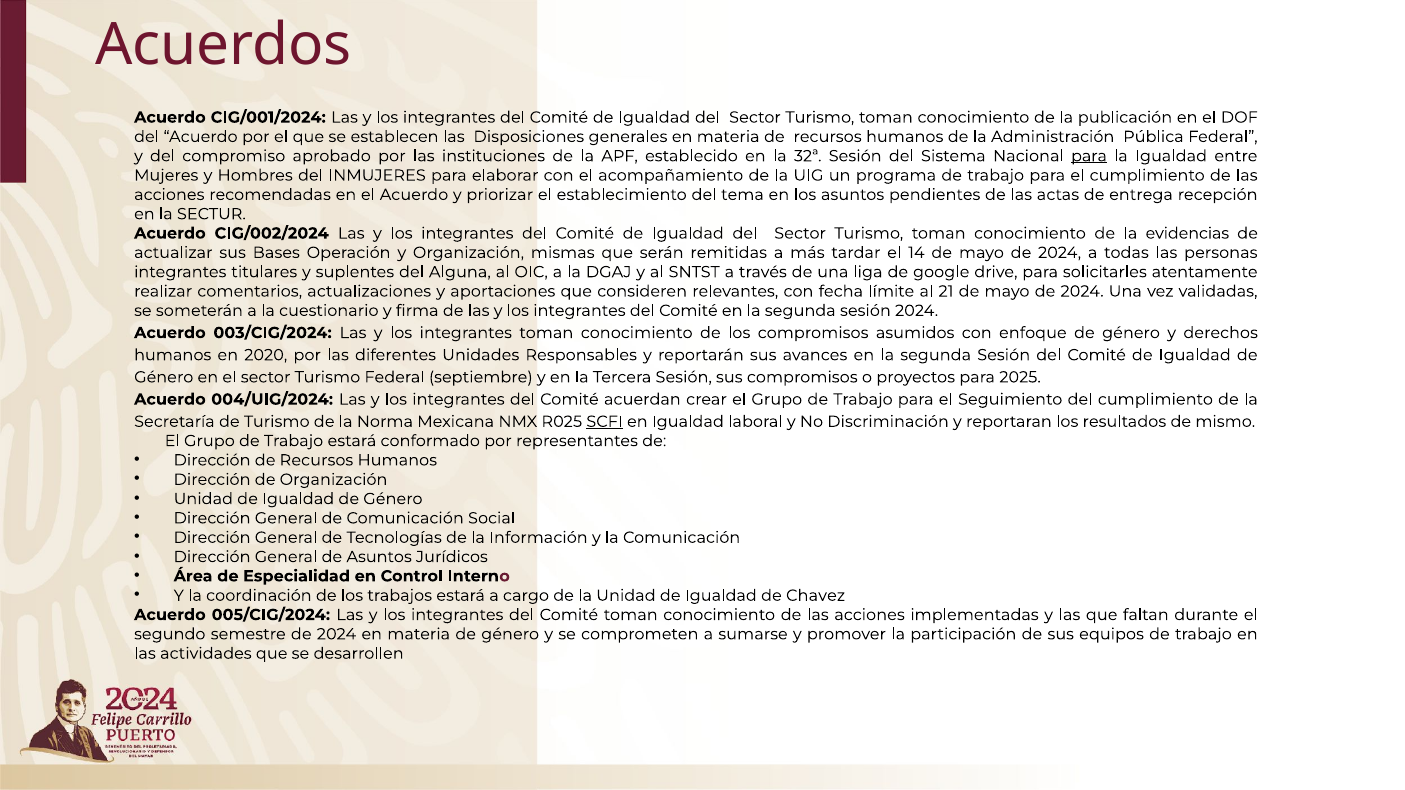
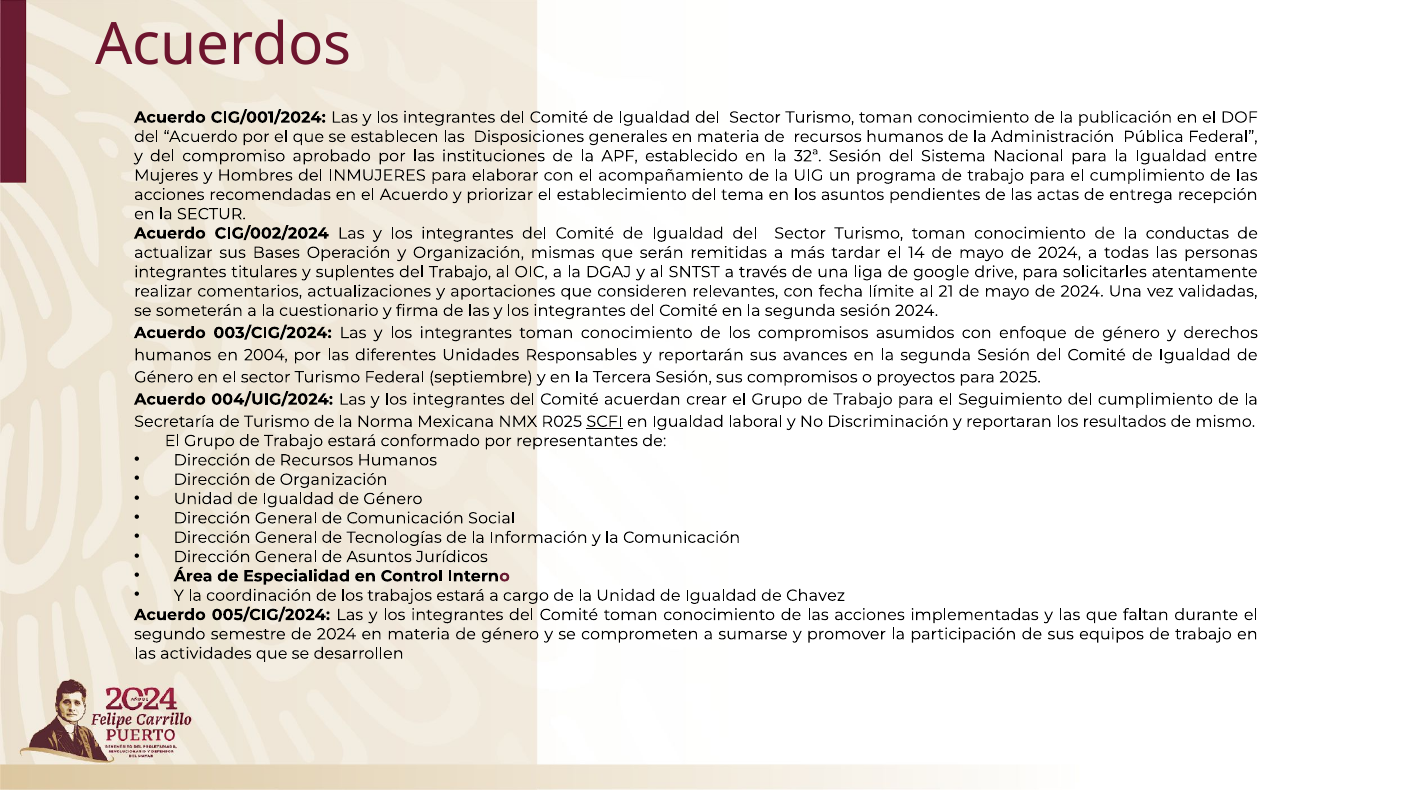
para at (1089, 156) underline: present -> none
evidencias: evidencias -> conductas
del Alguna: Alguna -> Trabajo
2020: 2020 -> 2004
